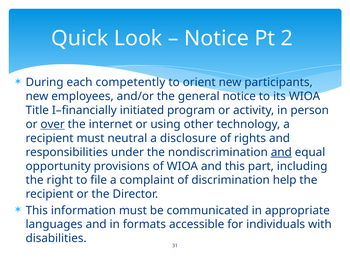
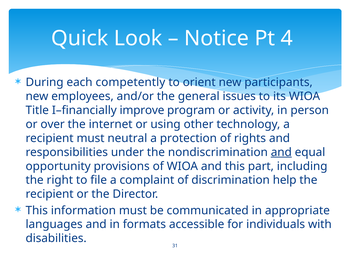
2: 2 -> 4
general notice: notice -> issues
initiated: initiated -> improve
over underline: present -> none
disclosure: disclosure -> protection
